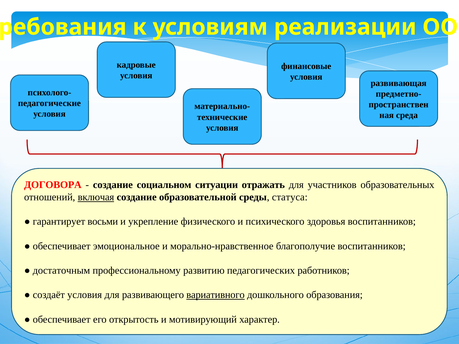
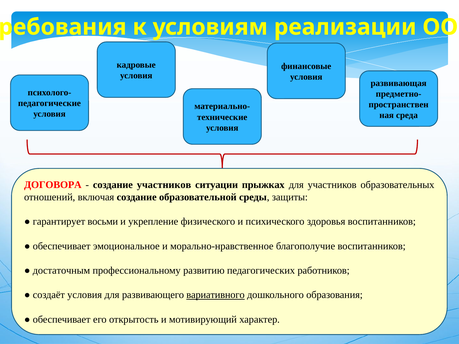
создание социальном: социальном -> участников
отражать: отражать -> прыжках
включая underline: present -> none
статуса: статуса -> защиты
